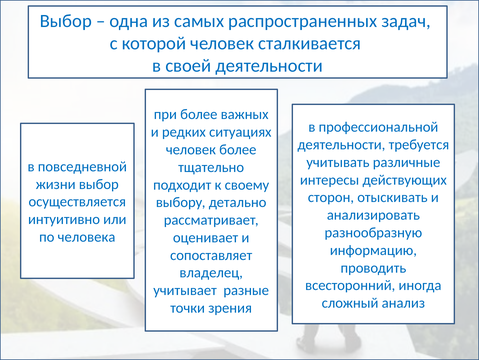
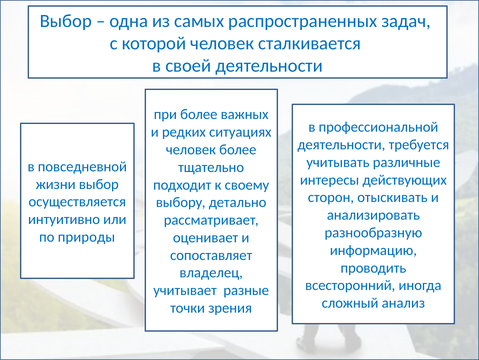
человека: человека -> природы
